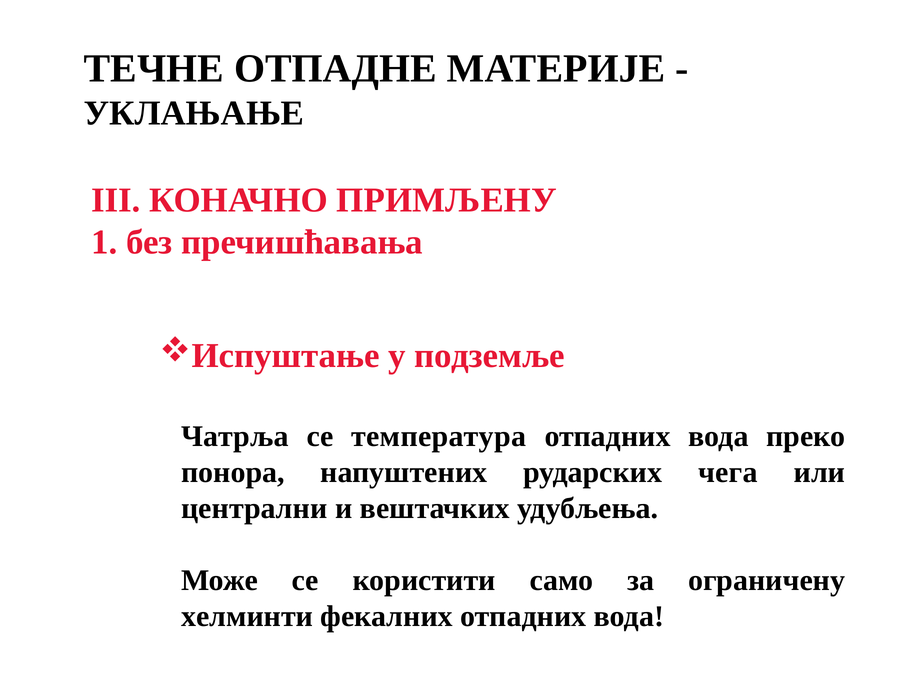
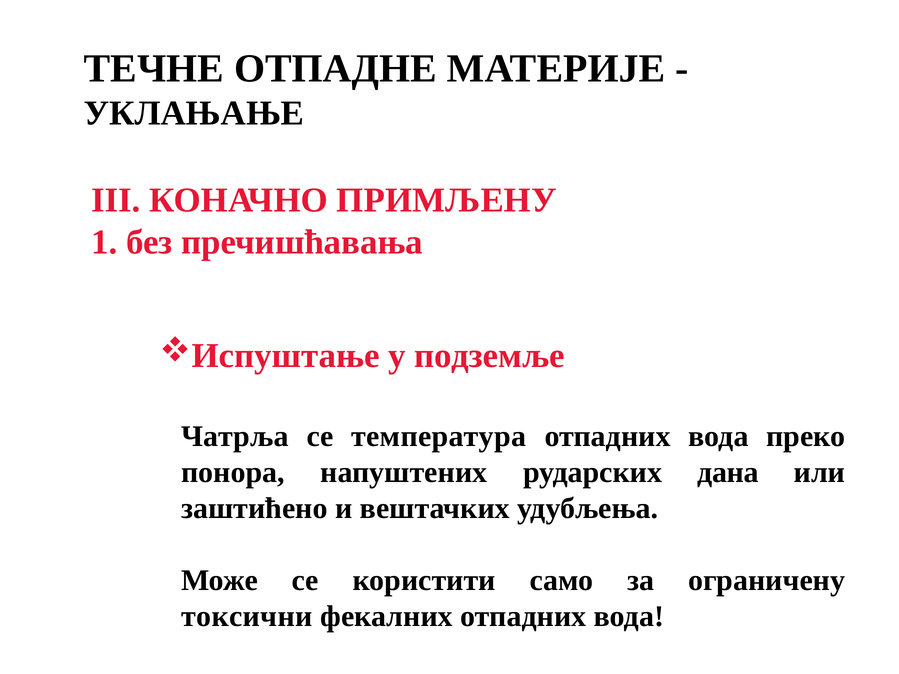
чега: чега -> дана
централни: централни -> заштићено
хелминти: хелминти -> токсични
